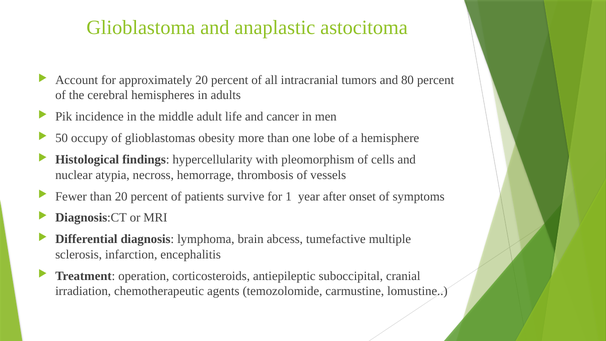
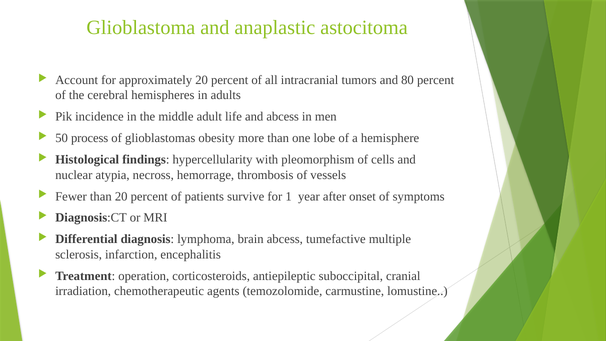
and cancer: cancer -> abcess
occupy: occupy -> process
